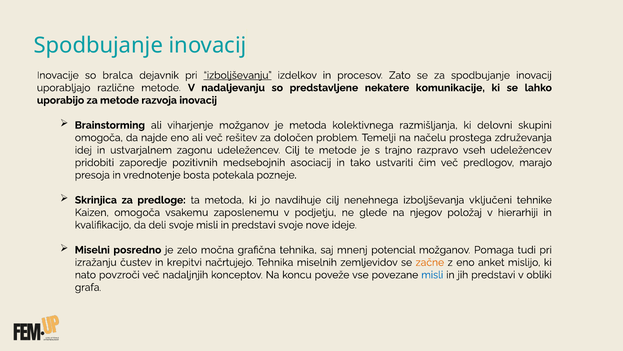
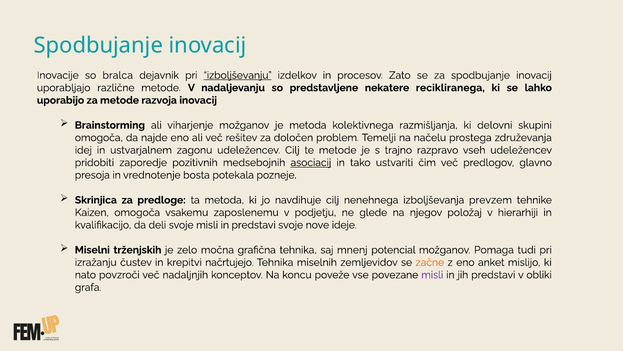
komunikacije: komunikacije -> recikliranega
asociacij underline: none -> present
marajo: marajo -> glavno
vključeni: vključeni -> prevzem
posredno: posredno -> trženjskih
misli at (432, 274) colour: blue -> purple
